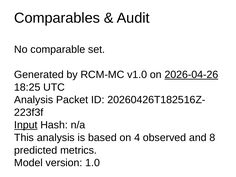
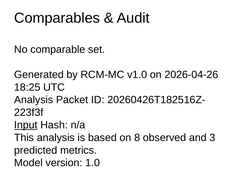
2026-04-26 underline: present -> none
4: 4 -> 8
8: 8 -> 3
